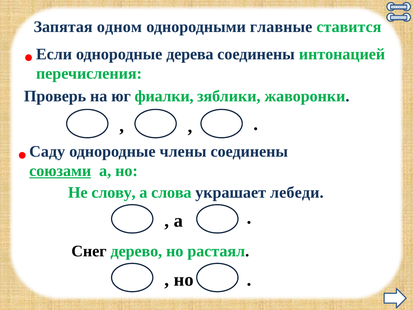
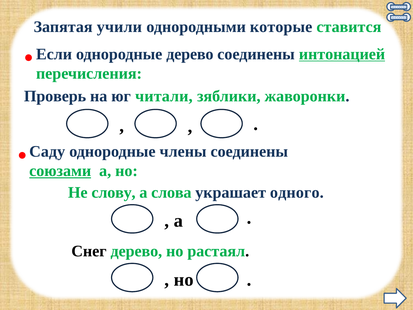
одном: одном -> учили
главные: главные -> которые
однородные дерева: дерева -> дерево
интонацией underline: none -> present
фиалки: фиалки -> читали
лебеди: лебеди -> одного
